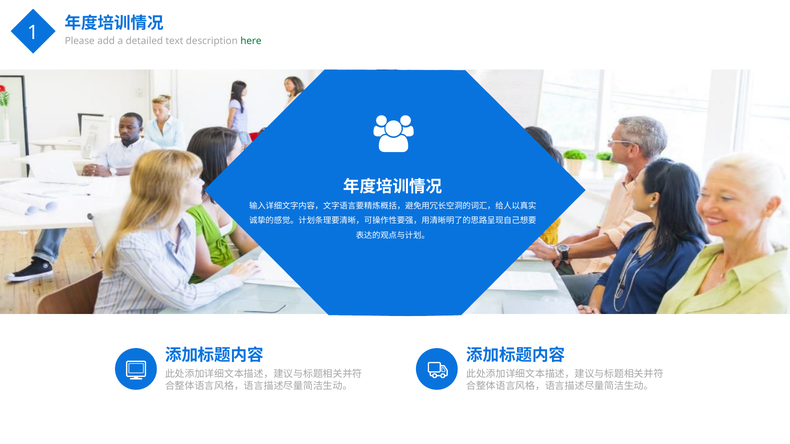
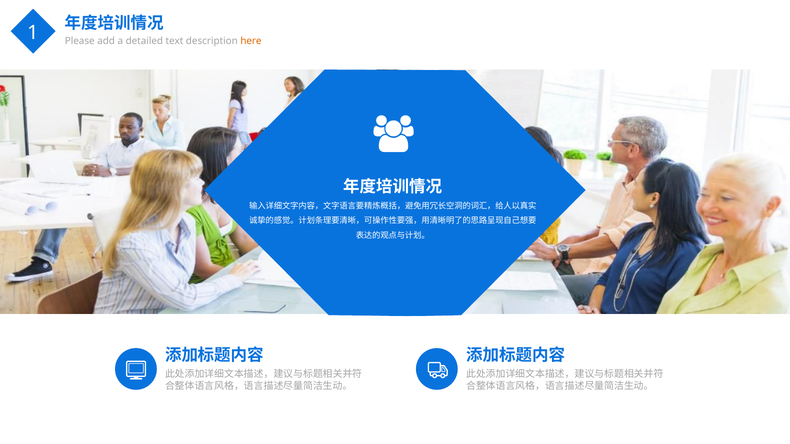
here colour: green -> orange
